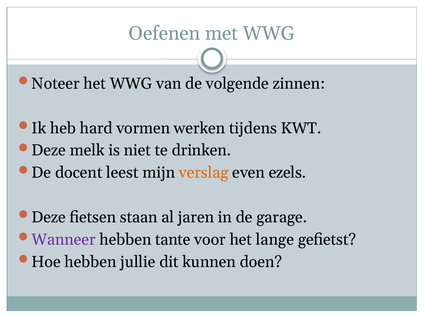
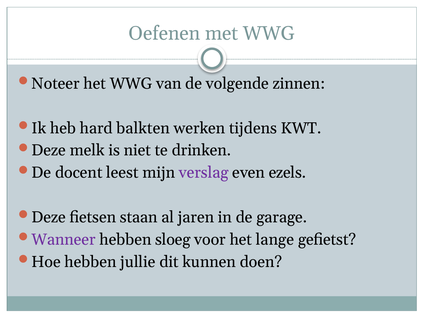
vormen: vormen -> balkten
verslag colour: orange -> purple
tante: tante -> sloeg
